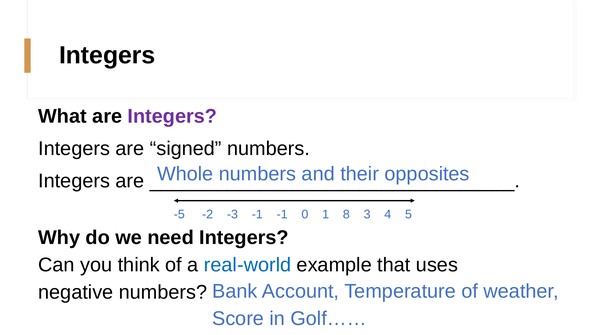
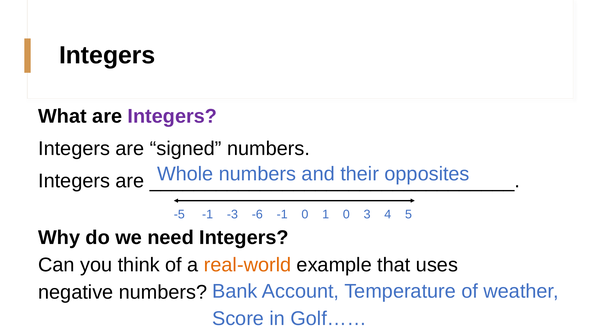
-5 -2: -2 -> -1
-3 -1: -1 -> -6
1 8: 8 -> 0
real-world colour: blue -> orange
